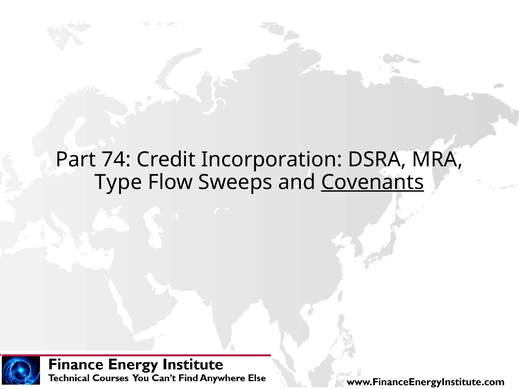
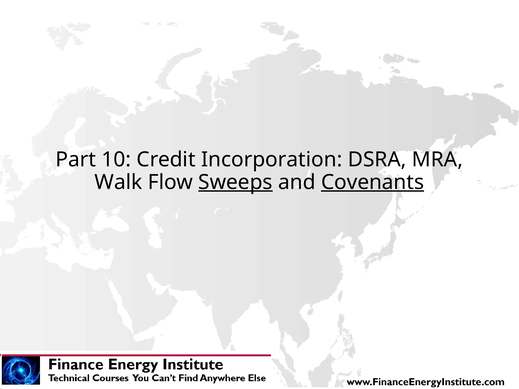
74: 74 -> 10
Type: Type -> Walk
Sweeps underline: none -> present
